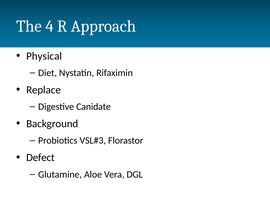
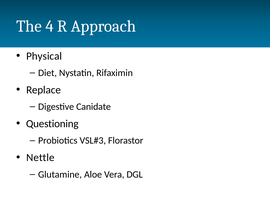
Background: Background -> Questioning
Defect: Defect -> Nettle
